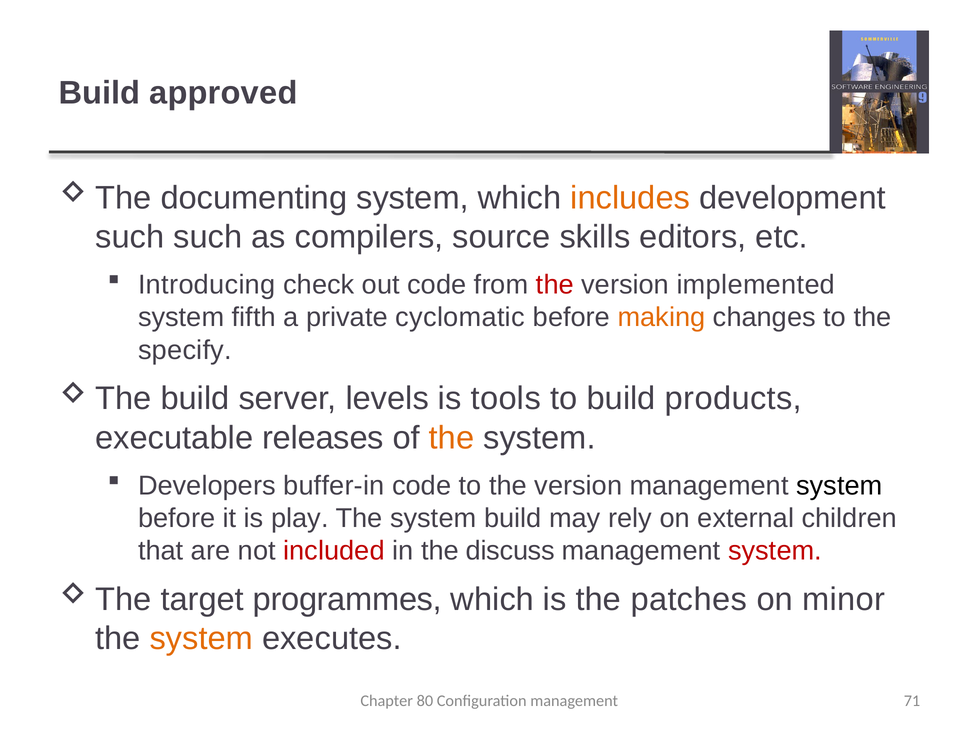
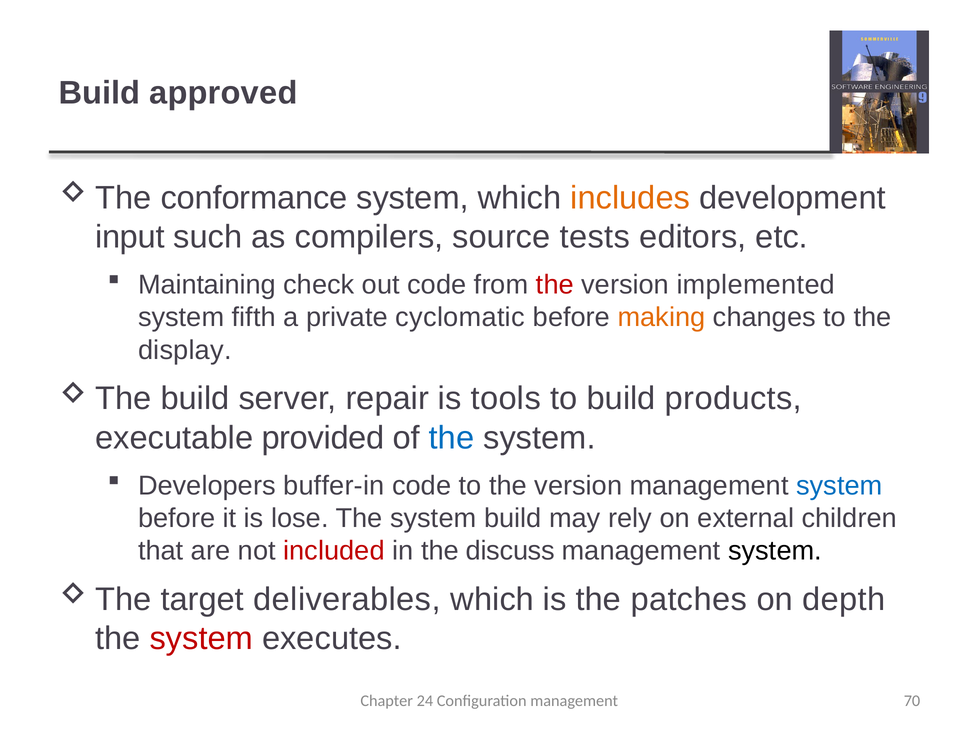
documenting: documenting -> conformance
such at (130, 237): such -> input
skills: skills -> tests
Introducing: Introducing -> Maintaining
specify: specify -> display
levels: levels -> repair
releases: releases -> provided
the at (452, 438) colour: orange -> blue
system at (839, 486) colour: black -> blue
play: play -> lose
system at (775, 551) colour: red -> black
programmes: programmes -> deliverables
minor: minor -> depth
system at (201, 639) colour: orange -> red
80: 80 -> 24
71: 71 -> 70
